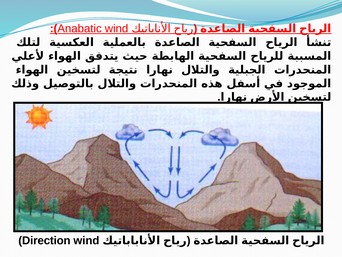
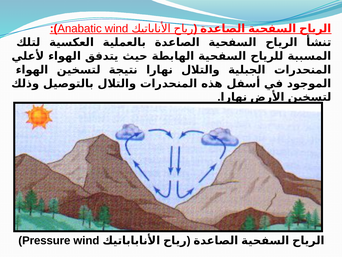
Direction: Direction -> Pressure
